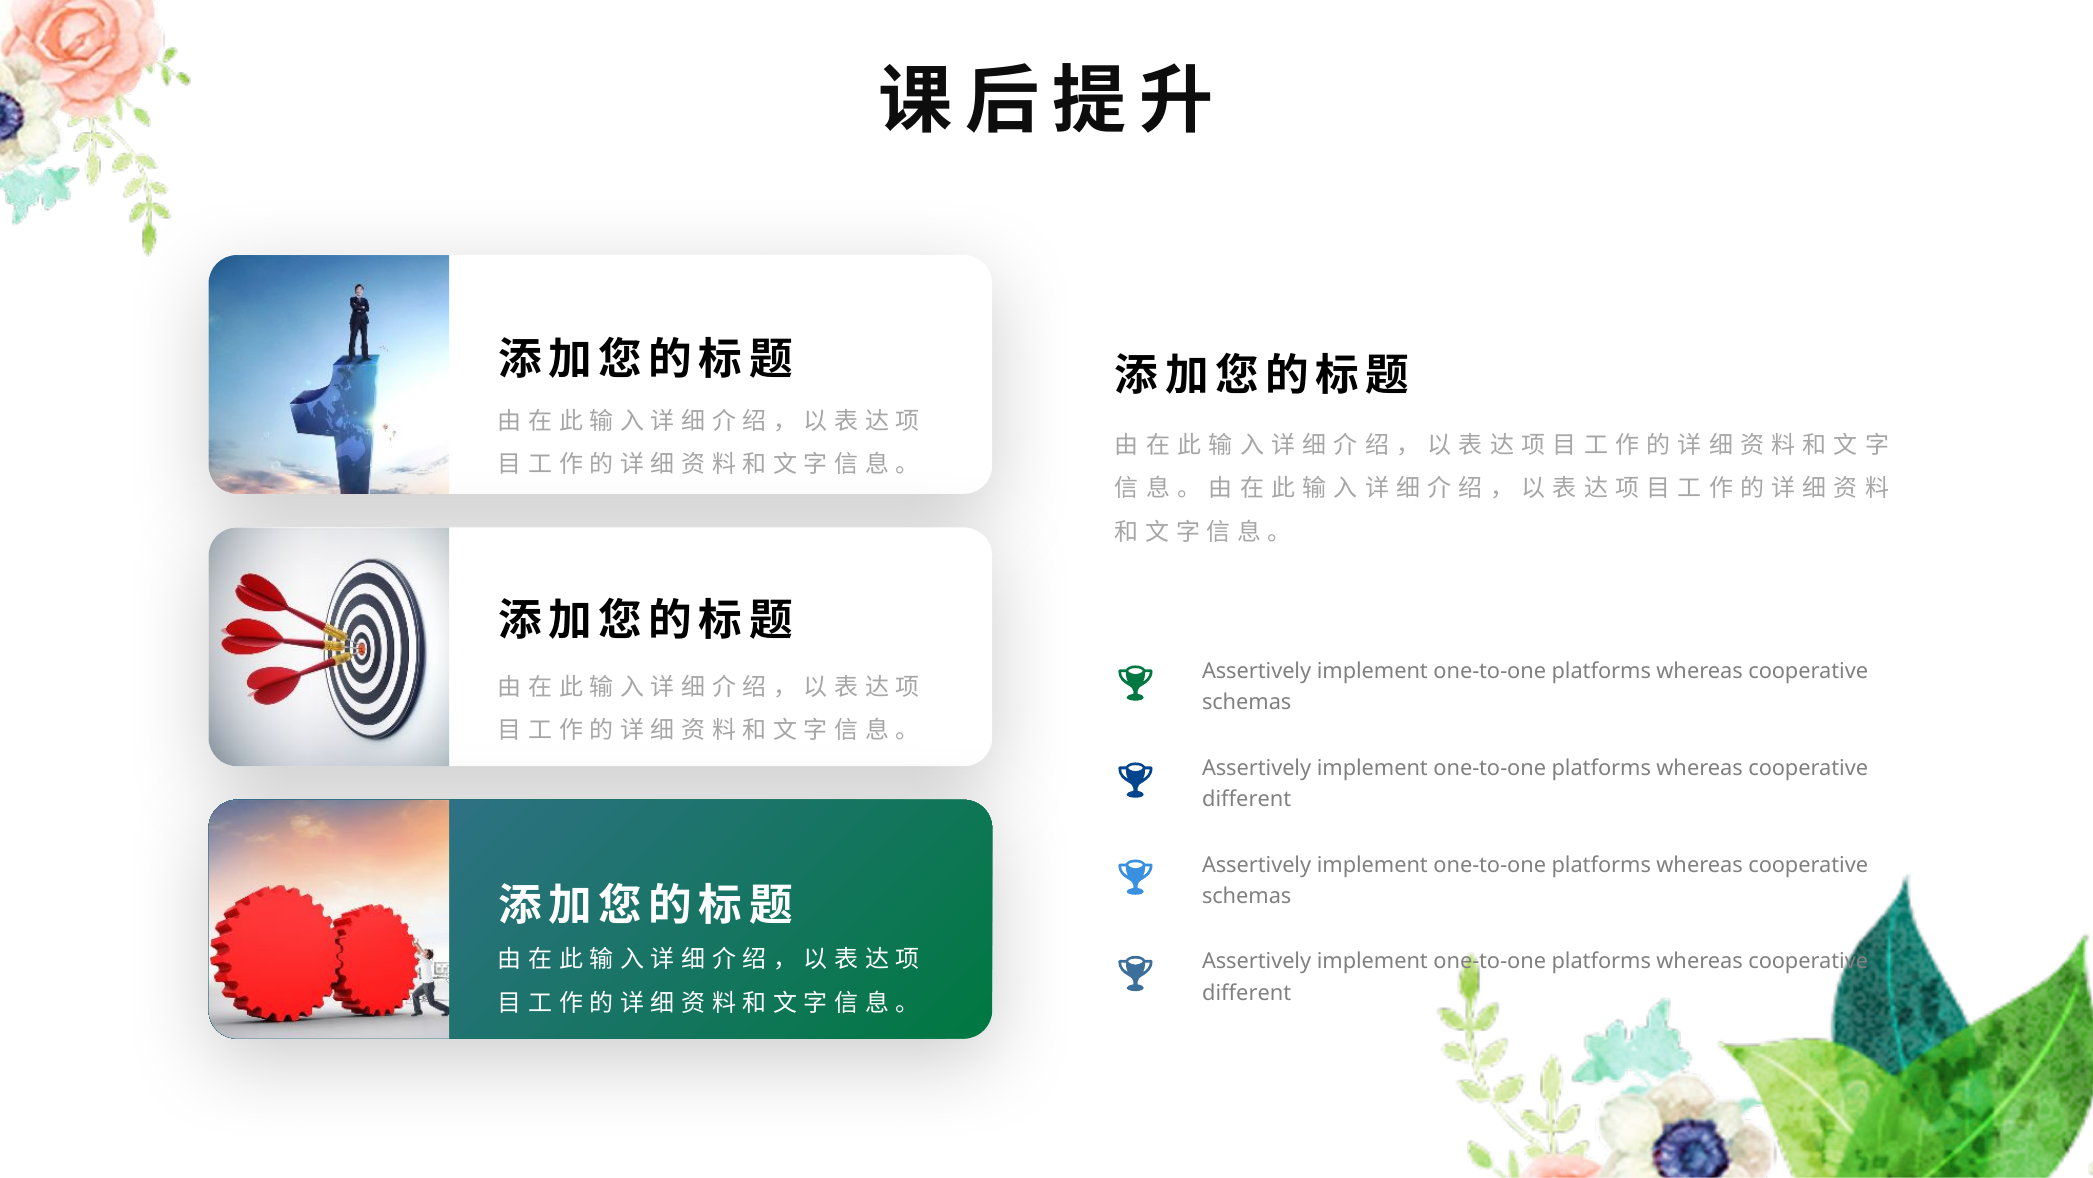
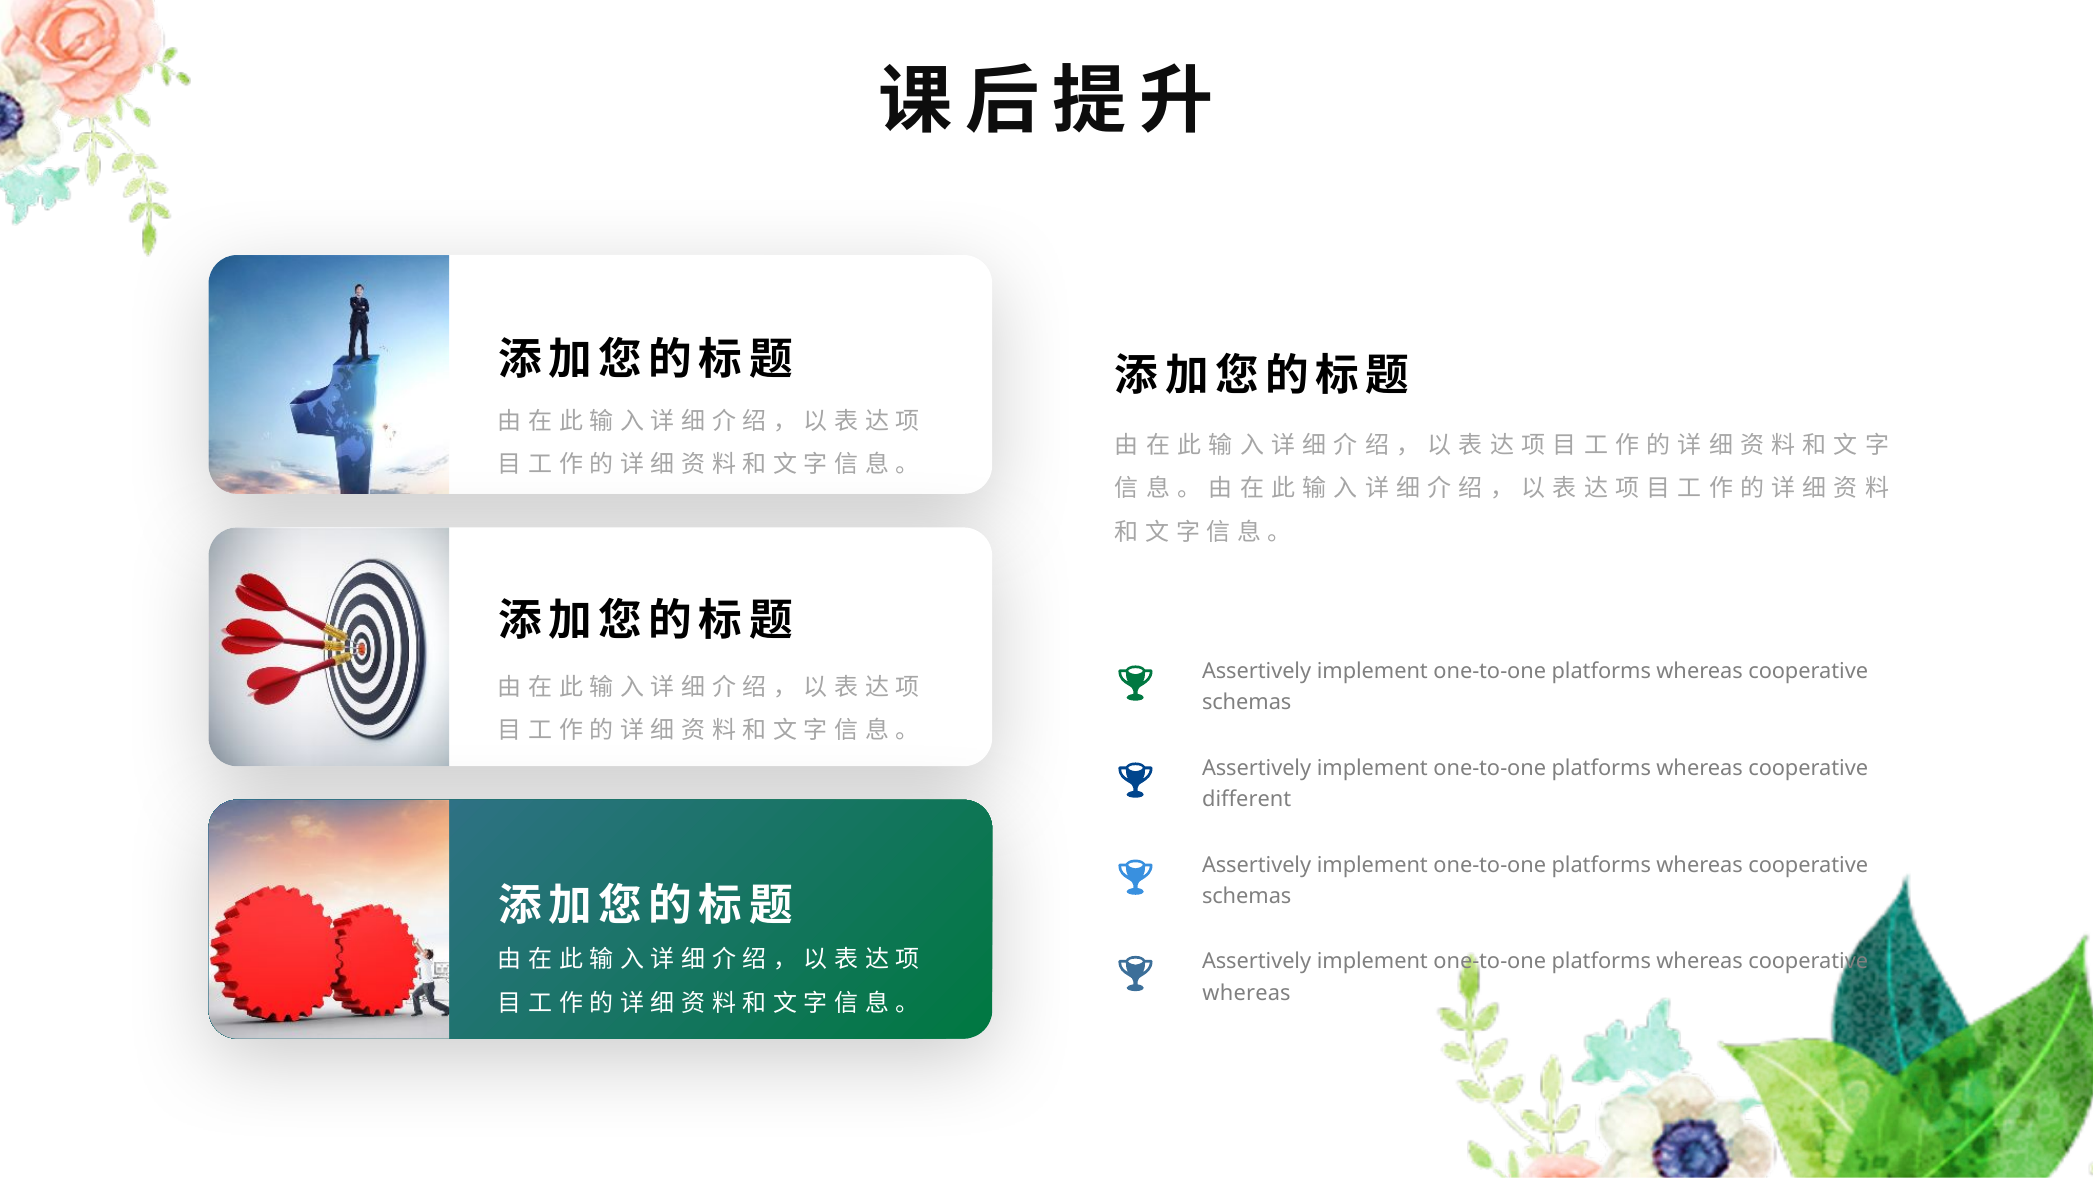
different at (1247, 992): different -> whereas
